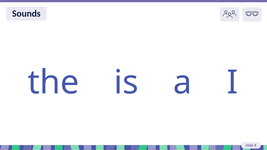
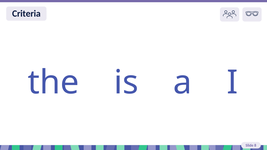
Sounds: Sounds -> Criteria
